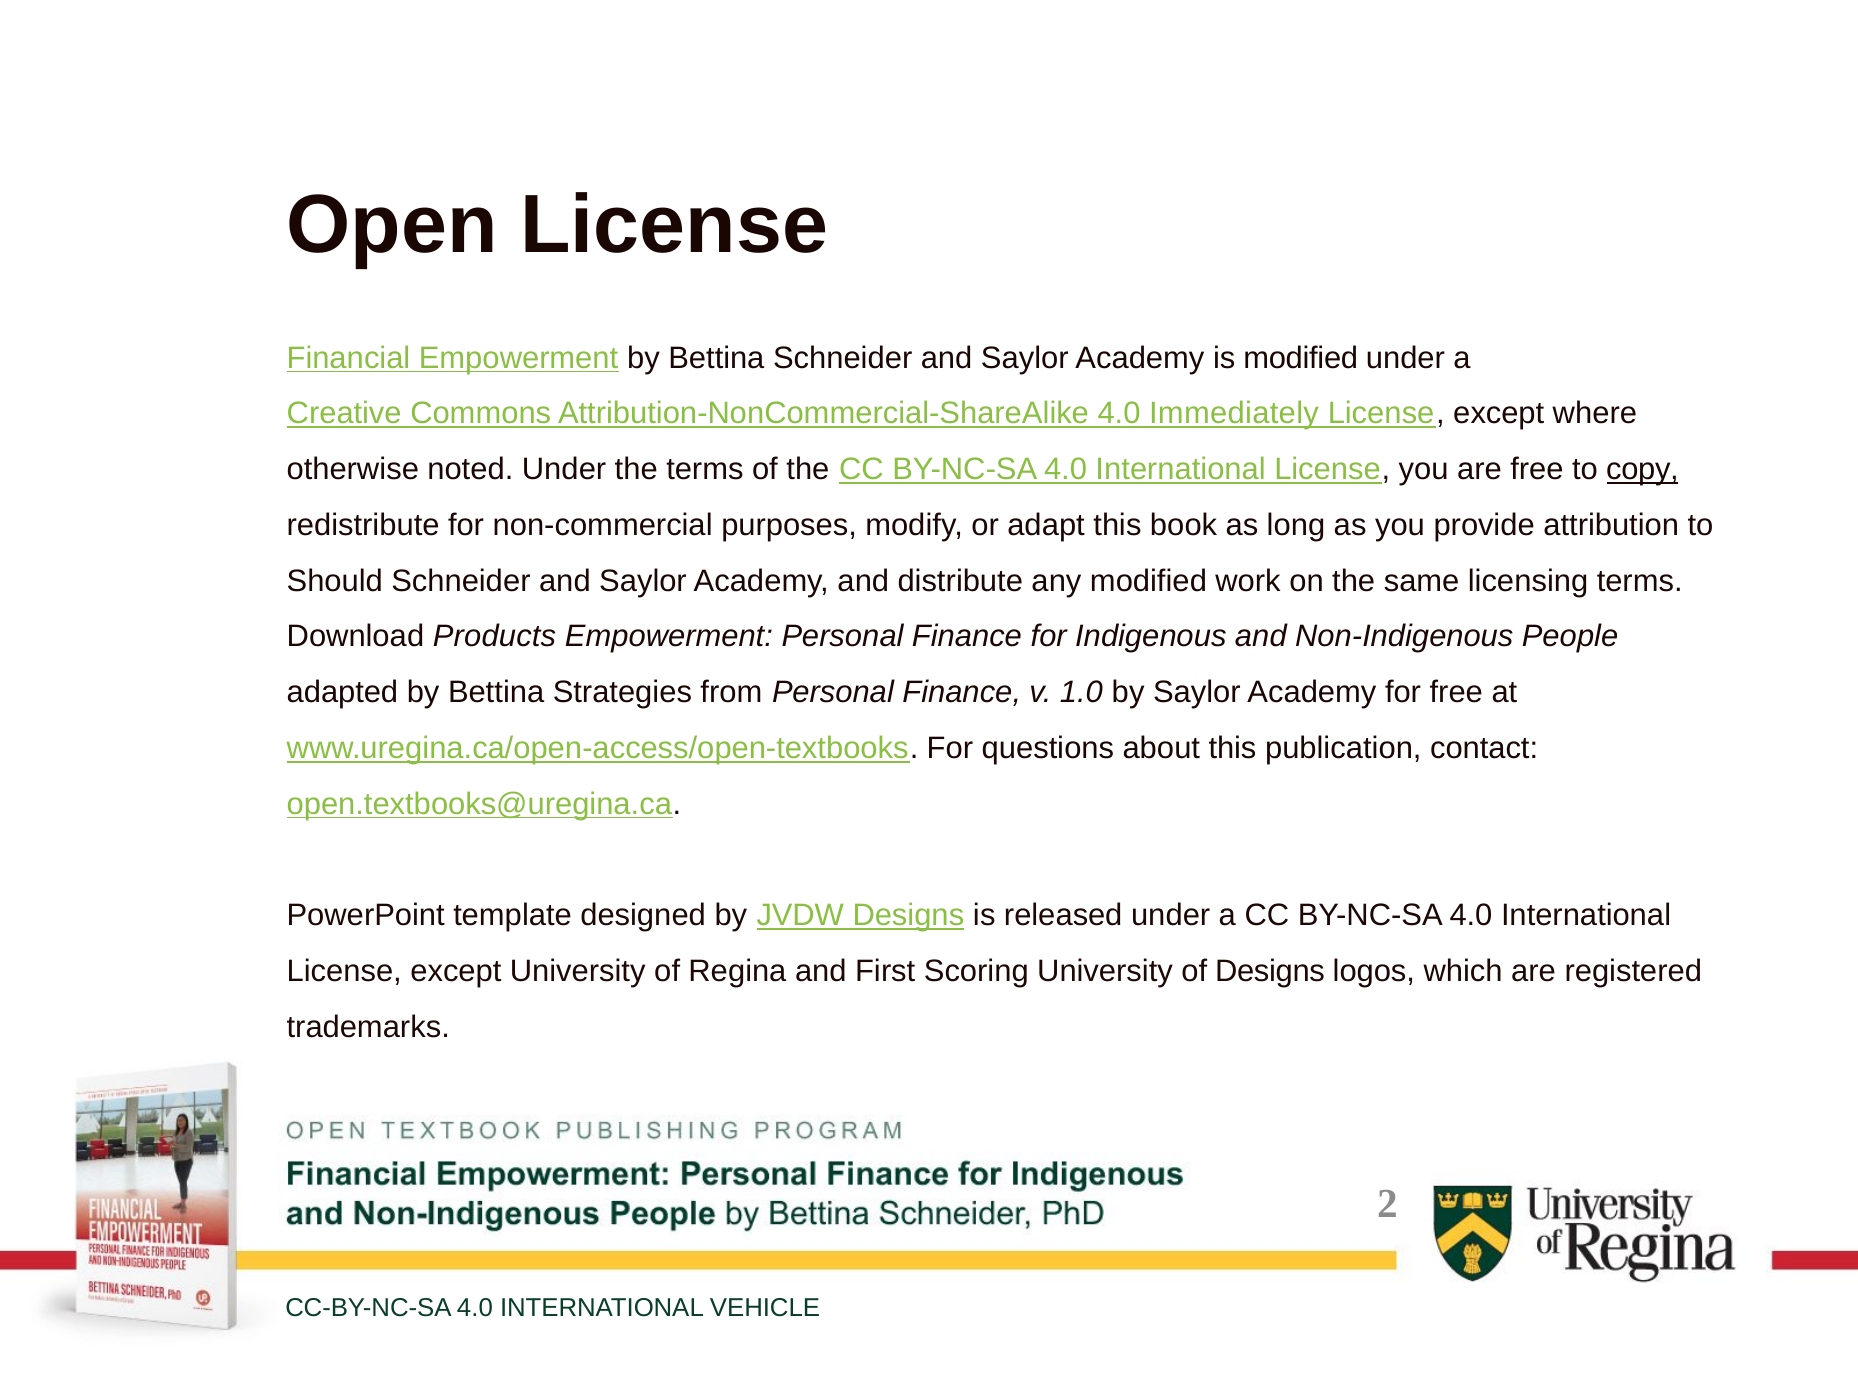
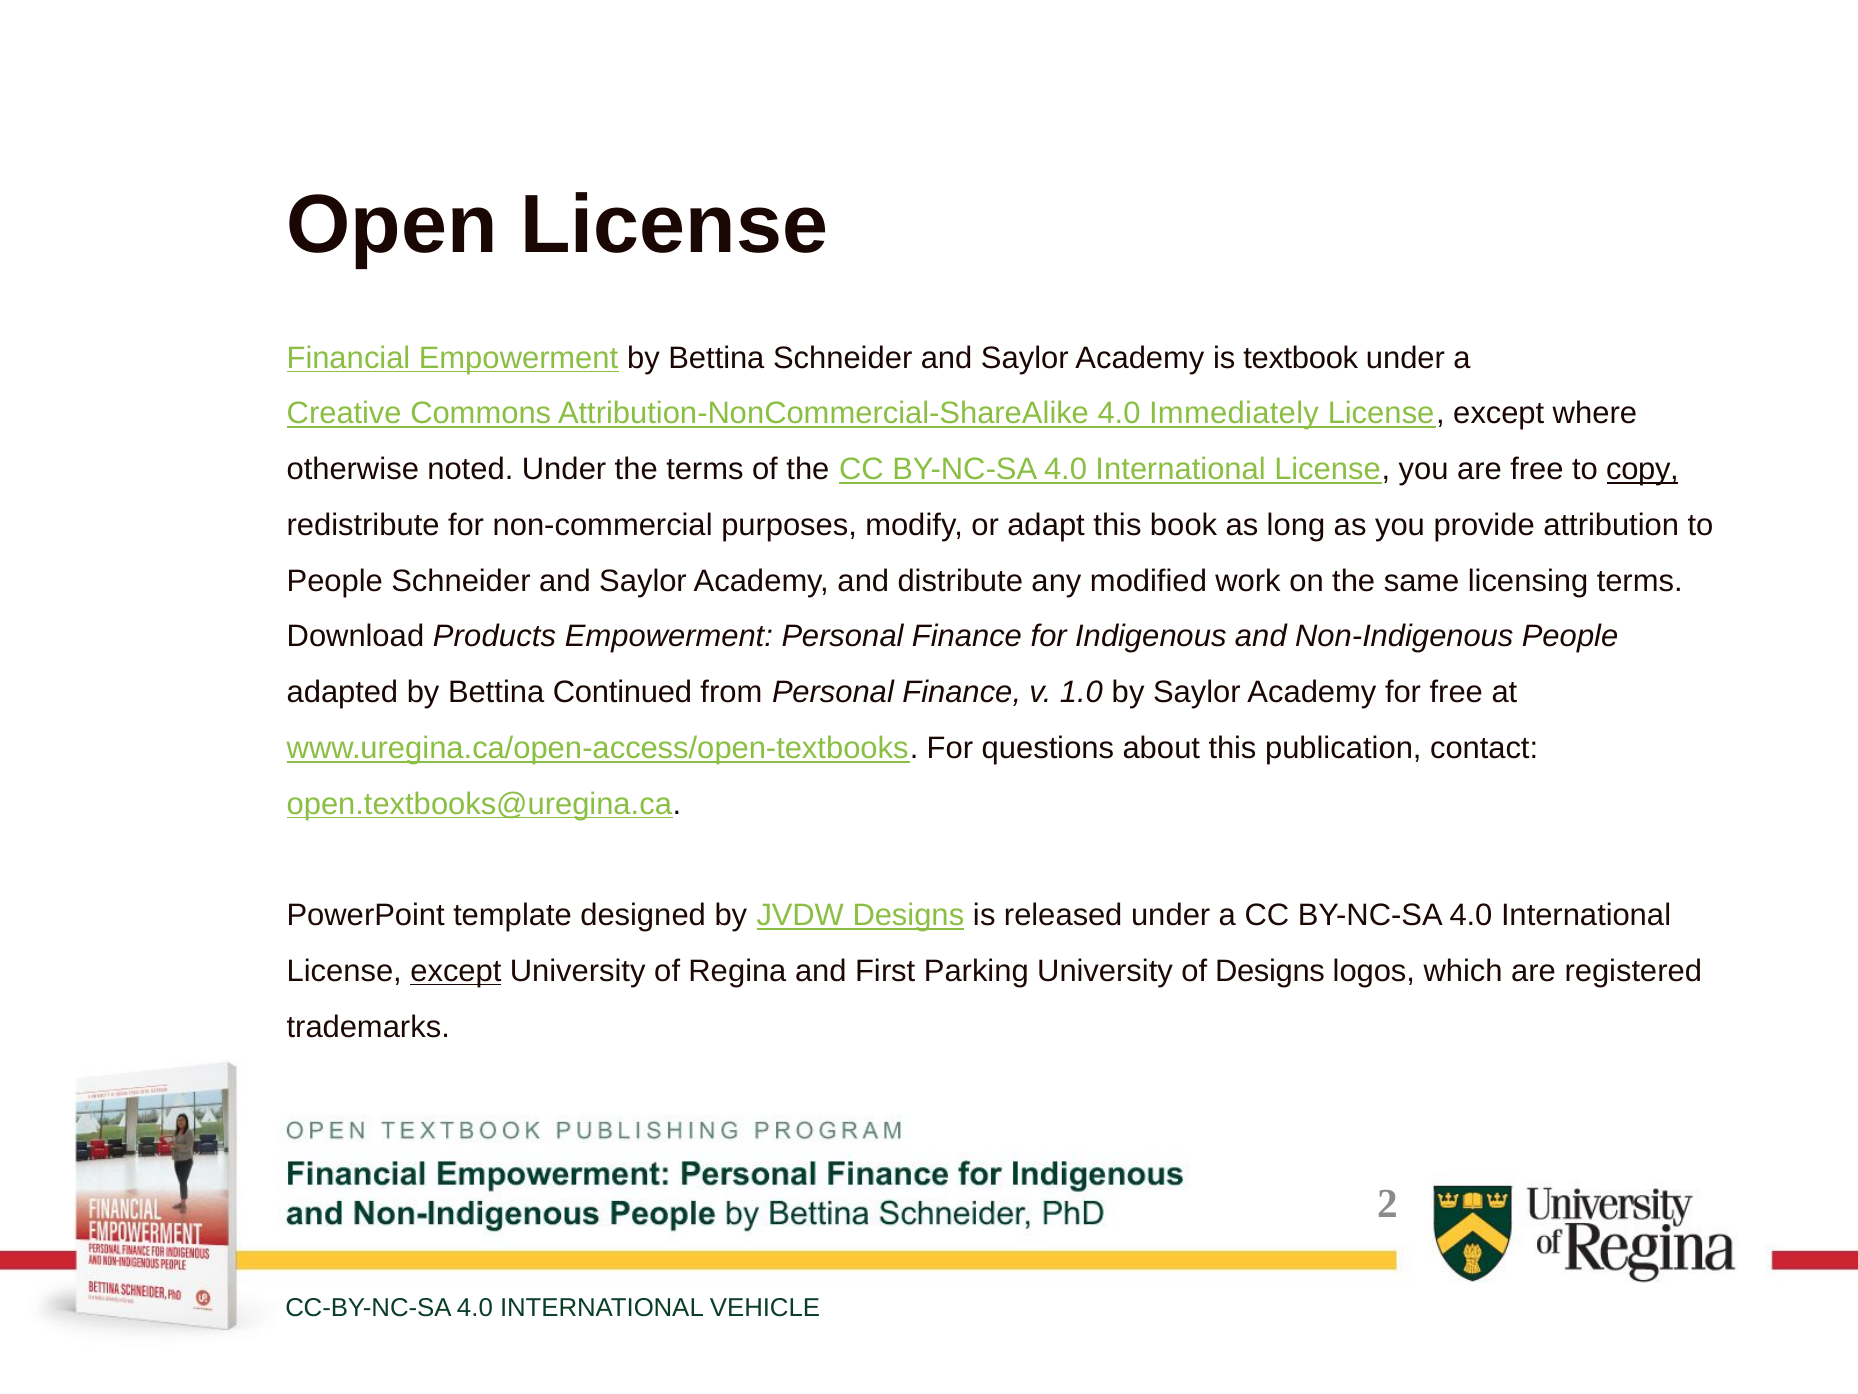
is modified: modified -> textbook
Should at (335, 581): Should -> People
Strategies: Strategies -> Continued
except at (456, 971) underline: none -> present
Scoring: Scoring -> Parking
